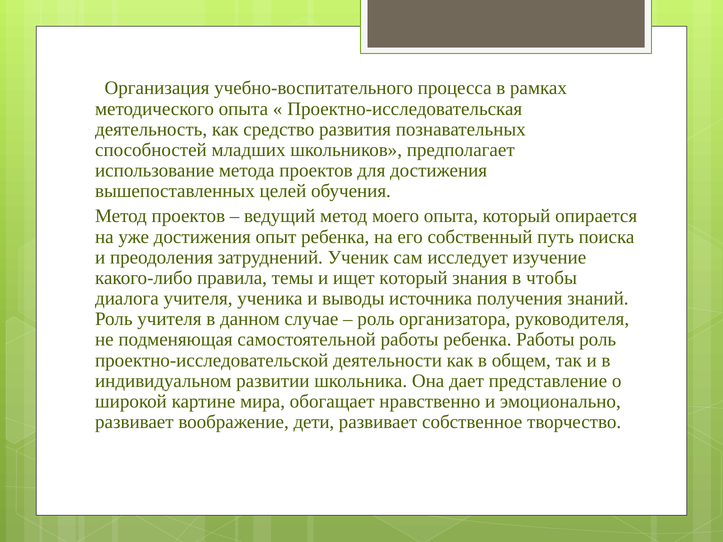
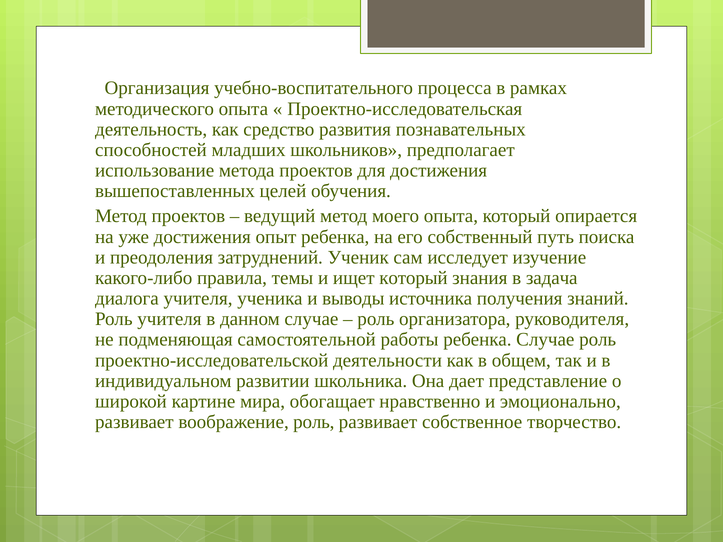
чтобы: чтобы -> задача
ребенка Работы: Работы -> Случае
воображение дети: дети -> роль
